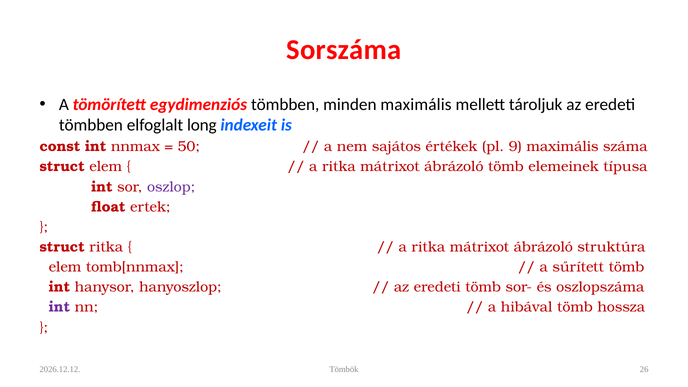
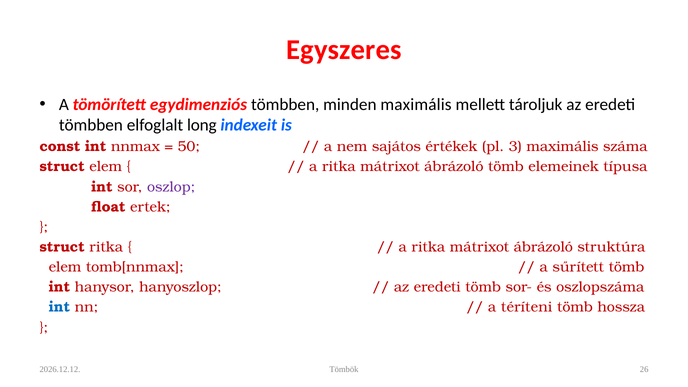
Sorszáma: Sorszáma -> Egyszeres
9: 9 -> 3
int at (59, 307) colour: purple -> blue
hibával: hibával -> téríteni
